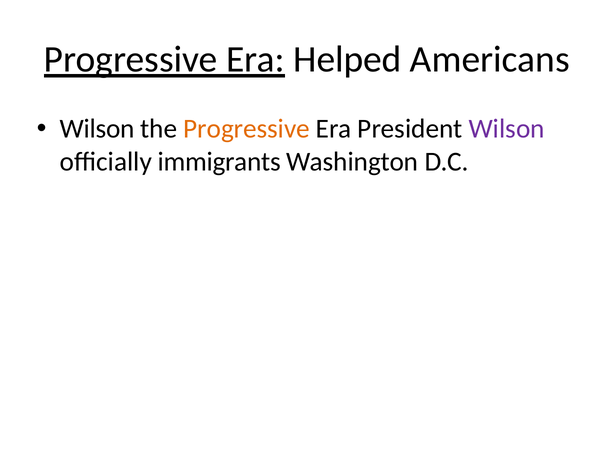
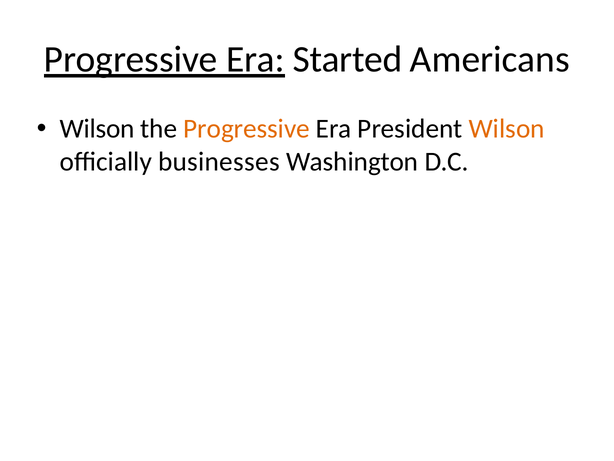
Helped: Helped -> Started
Wilson at (507, 129) colour: purple -> orange
immigrants: immigrants -> businesses
